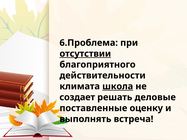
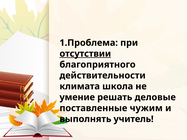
6.Проблема: 6.Проблема -> 1.Проблема
школа underline: present -> none
создает: создает -> умение
оценку: оценку -> чужим
встреча: встреча -> учитель
